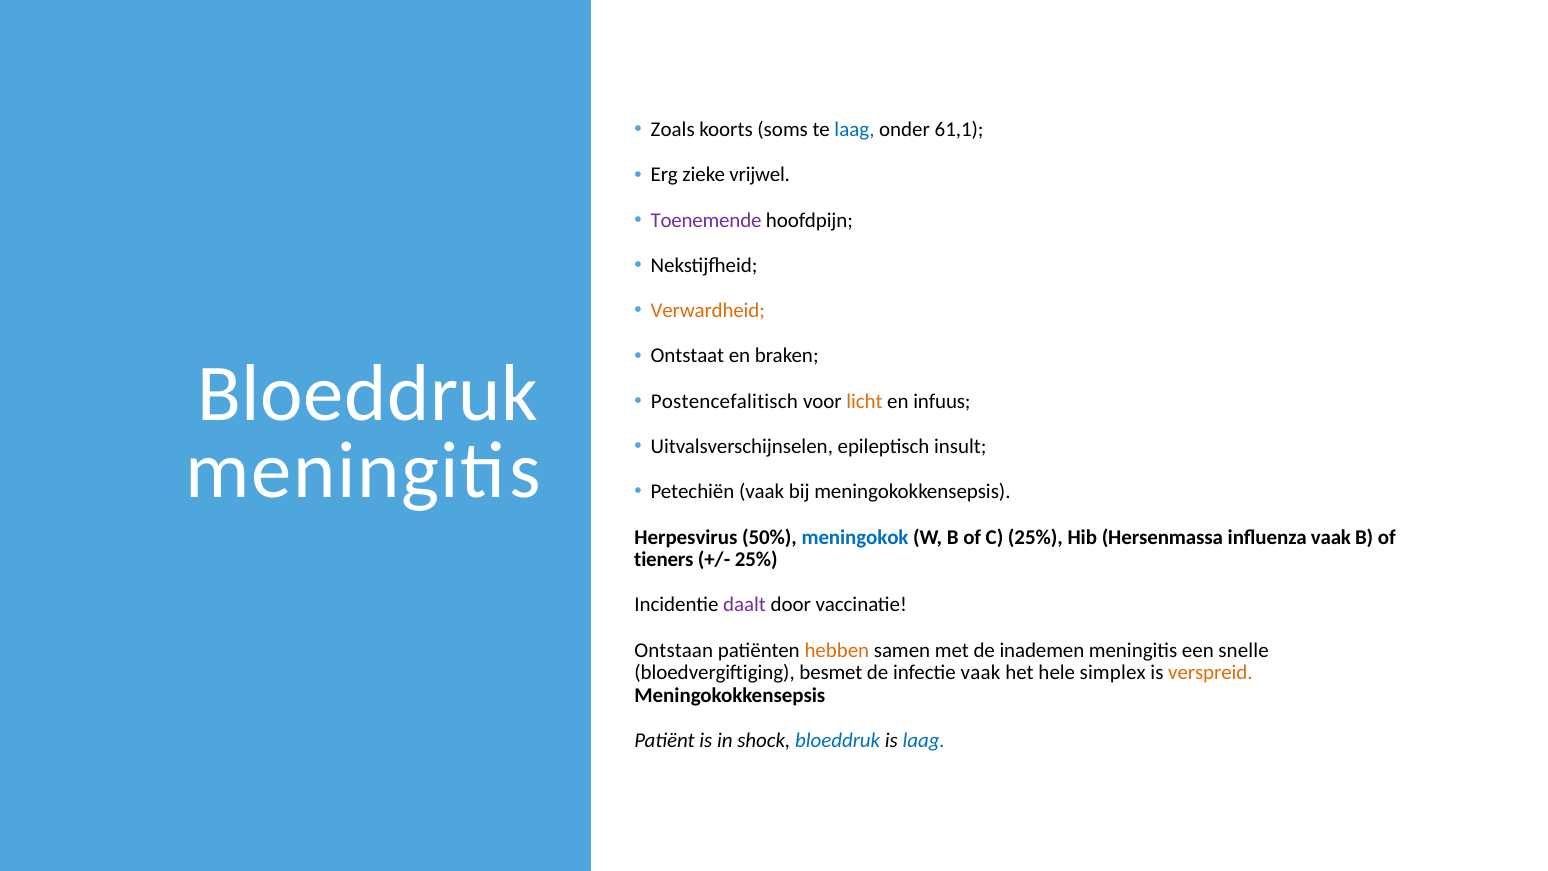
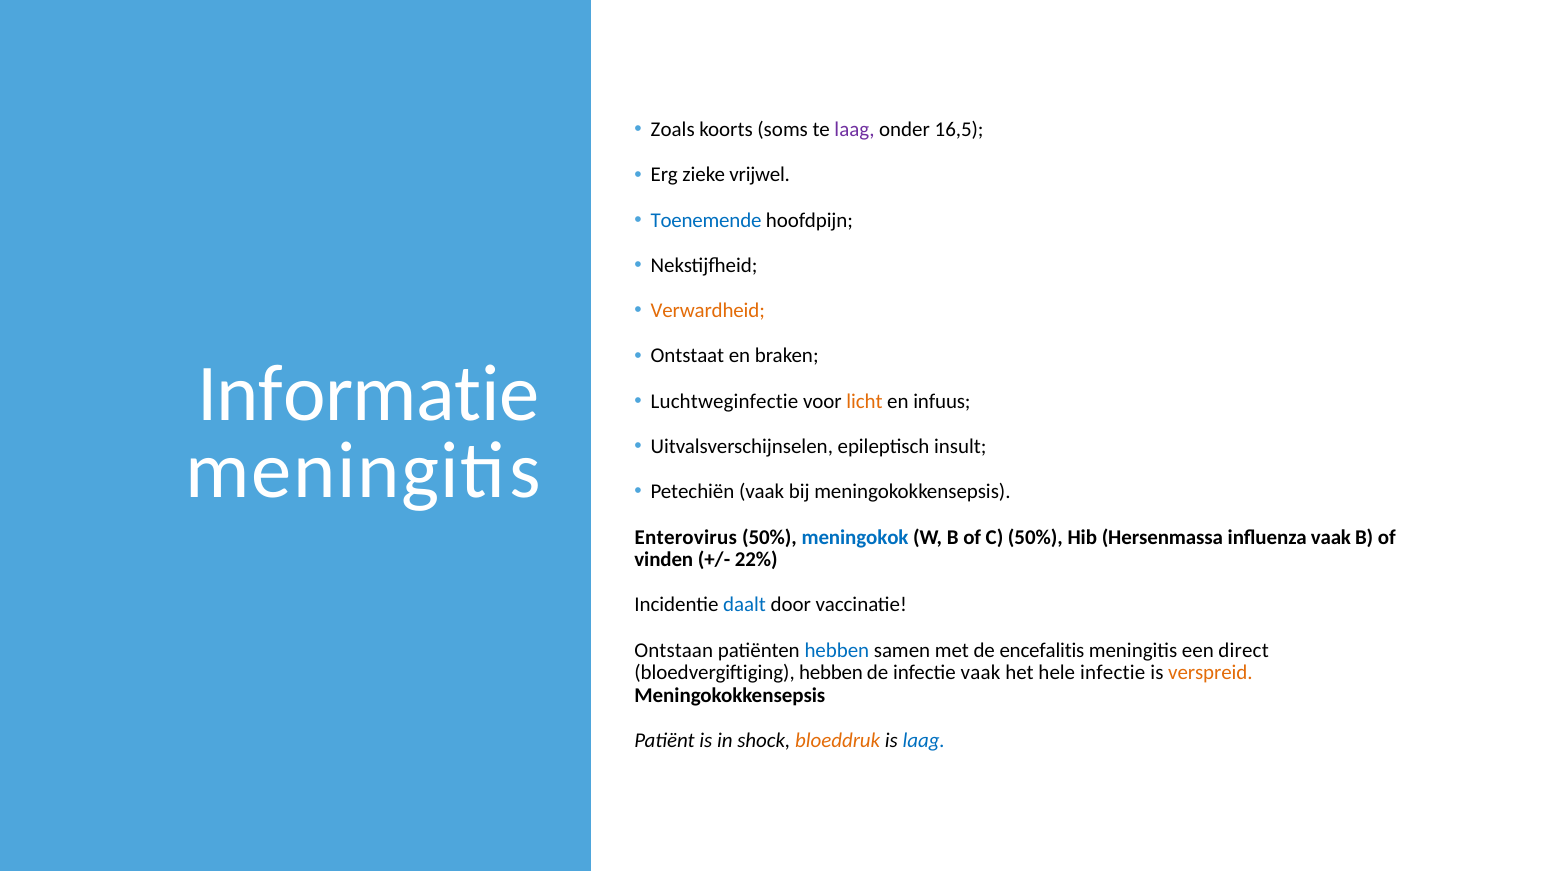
laag at (854, 130) colour: blue -> purple
61,1: 61,1 -> 16,5
Toenemende colour: purple -> blue
Bloeddruk at (368, 393): Bloeddruk -> Informatie
Postencefalitisch: Postencefalitisch -> Luchtweginfectie
Herpesvirus: Herpesvirus -> Enterovirus
C 25%: 25% -> 50%
tieners: tieners -> vinden
25% at (756, 560): 25% -> 22%
daalt colour: purple -> blue
hebben at (837, 650) colour: orange -> blue
inademen: inademen -> encefalitis
snelle: snelle -> direct
bloedvergiftiging besmet: besmet -> hebben
hele simplex: simplex -> infectie
bloeddruk at (838, 741) colour: blue -> orange
